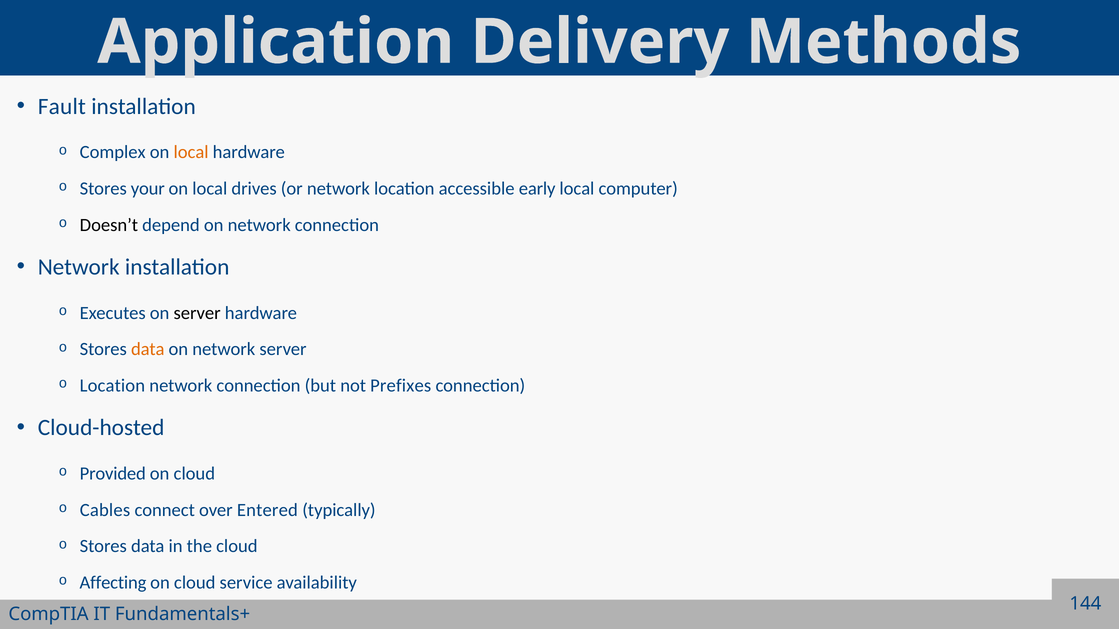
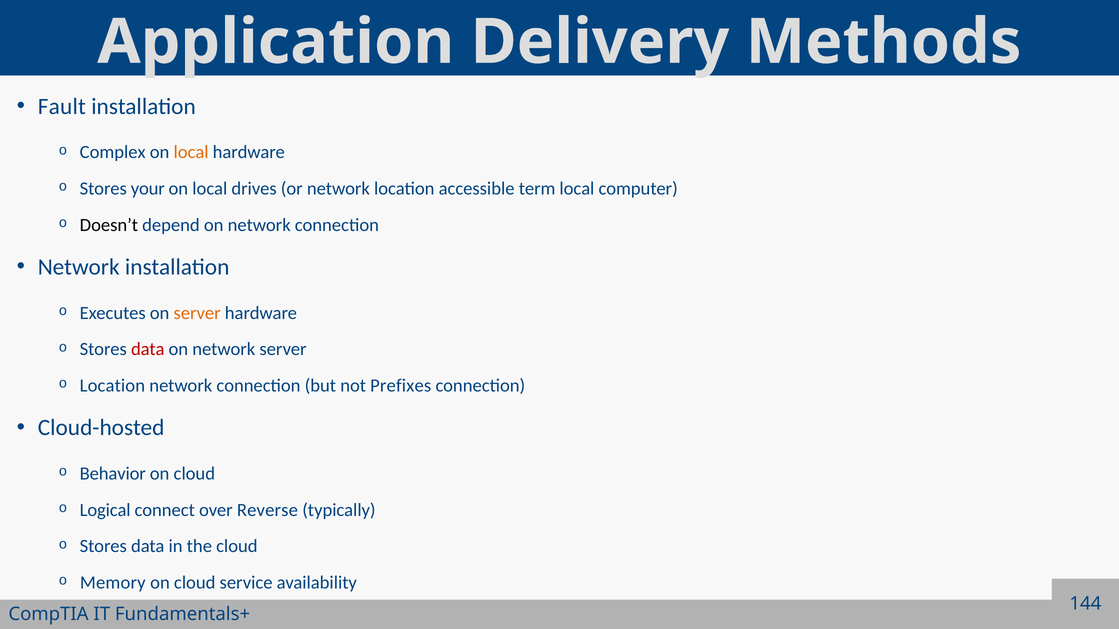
early: early -> term
server at (197, 313) colour: black -> orange
data at (148, 349) colour: orange -> red
Provided: Provided -> Behavior
Cables: Cables -> Logical
Entered: Entered -> Reverse
Affecting: Affecting -> Memory
